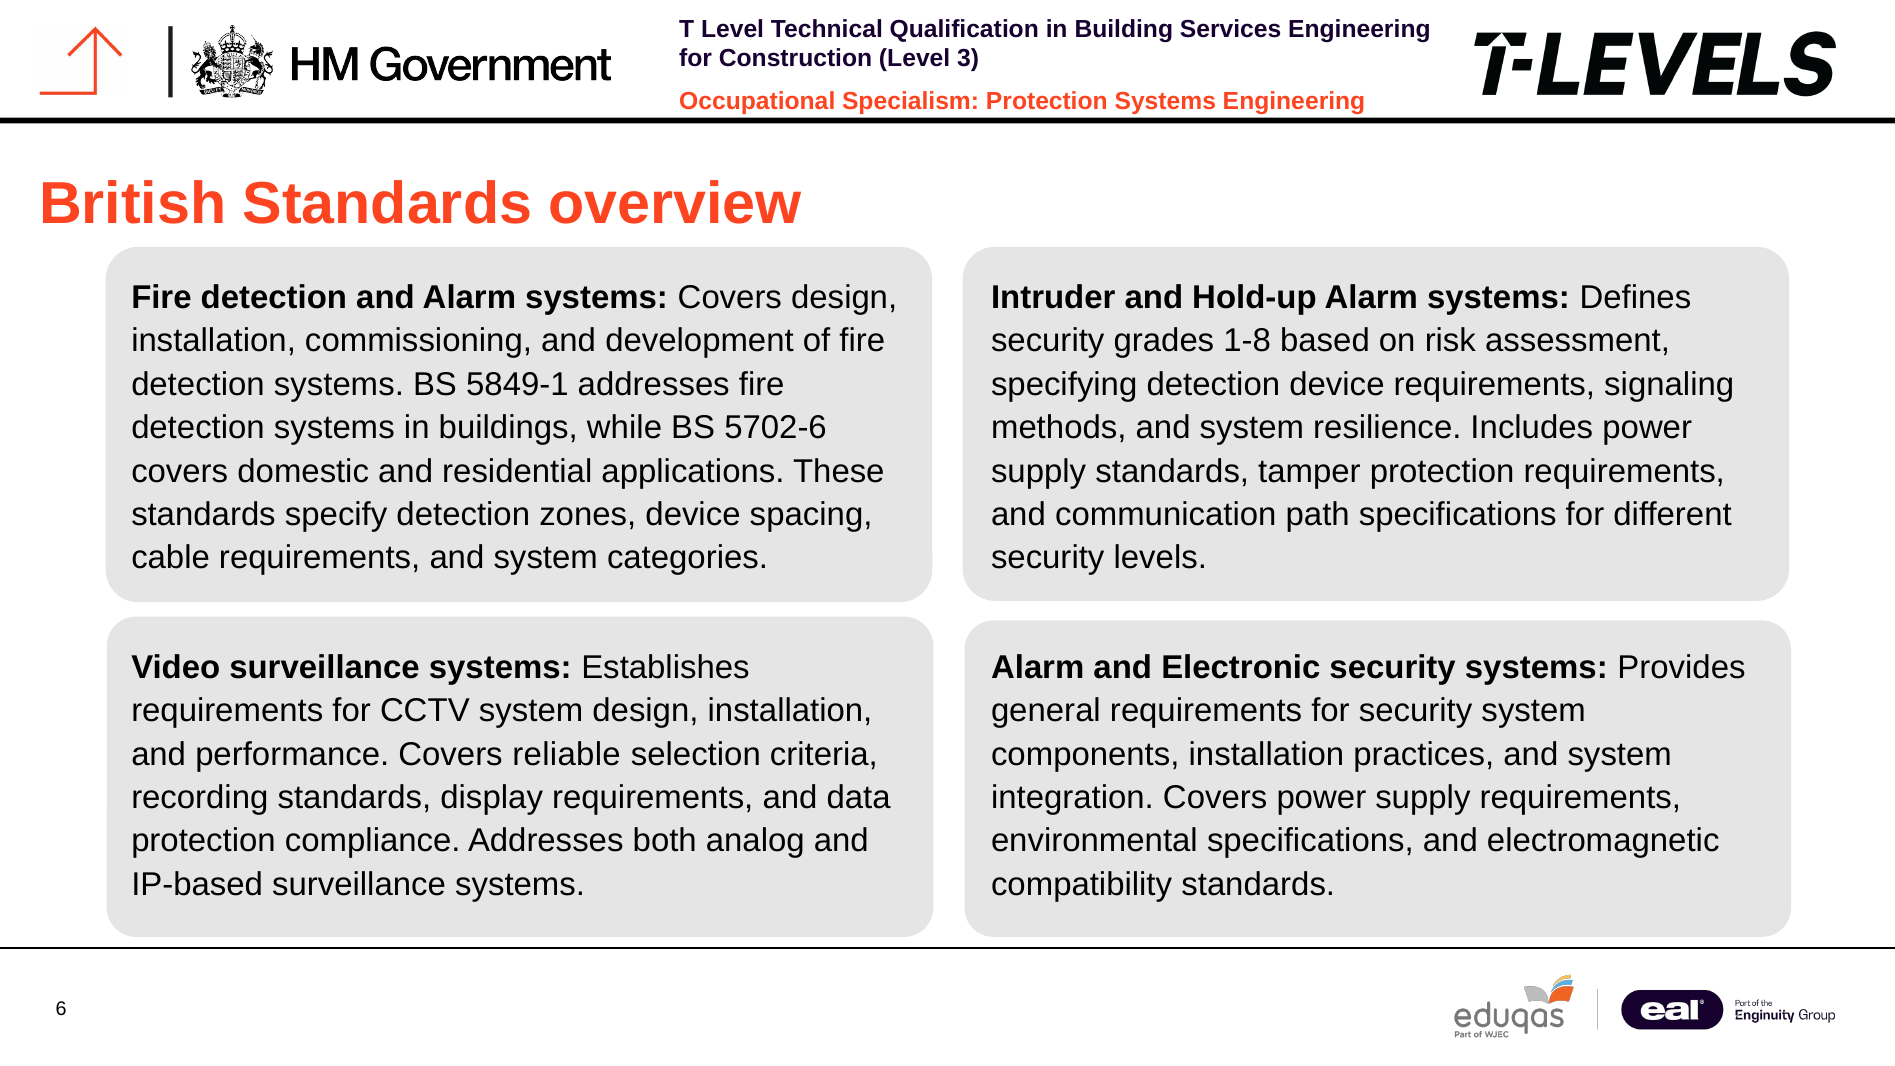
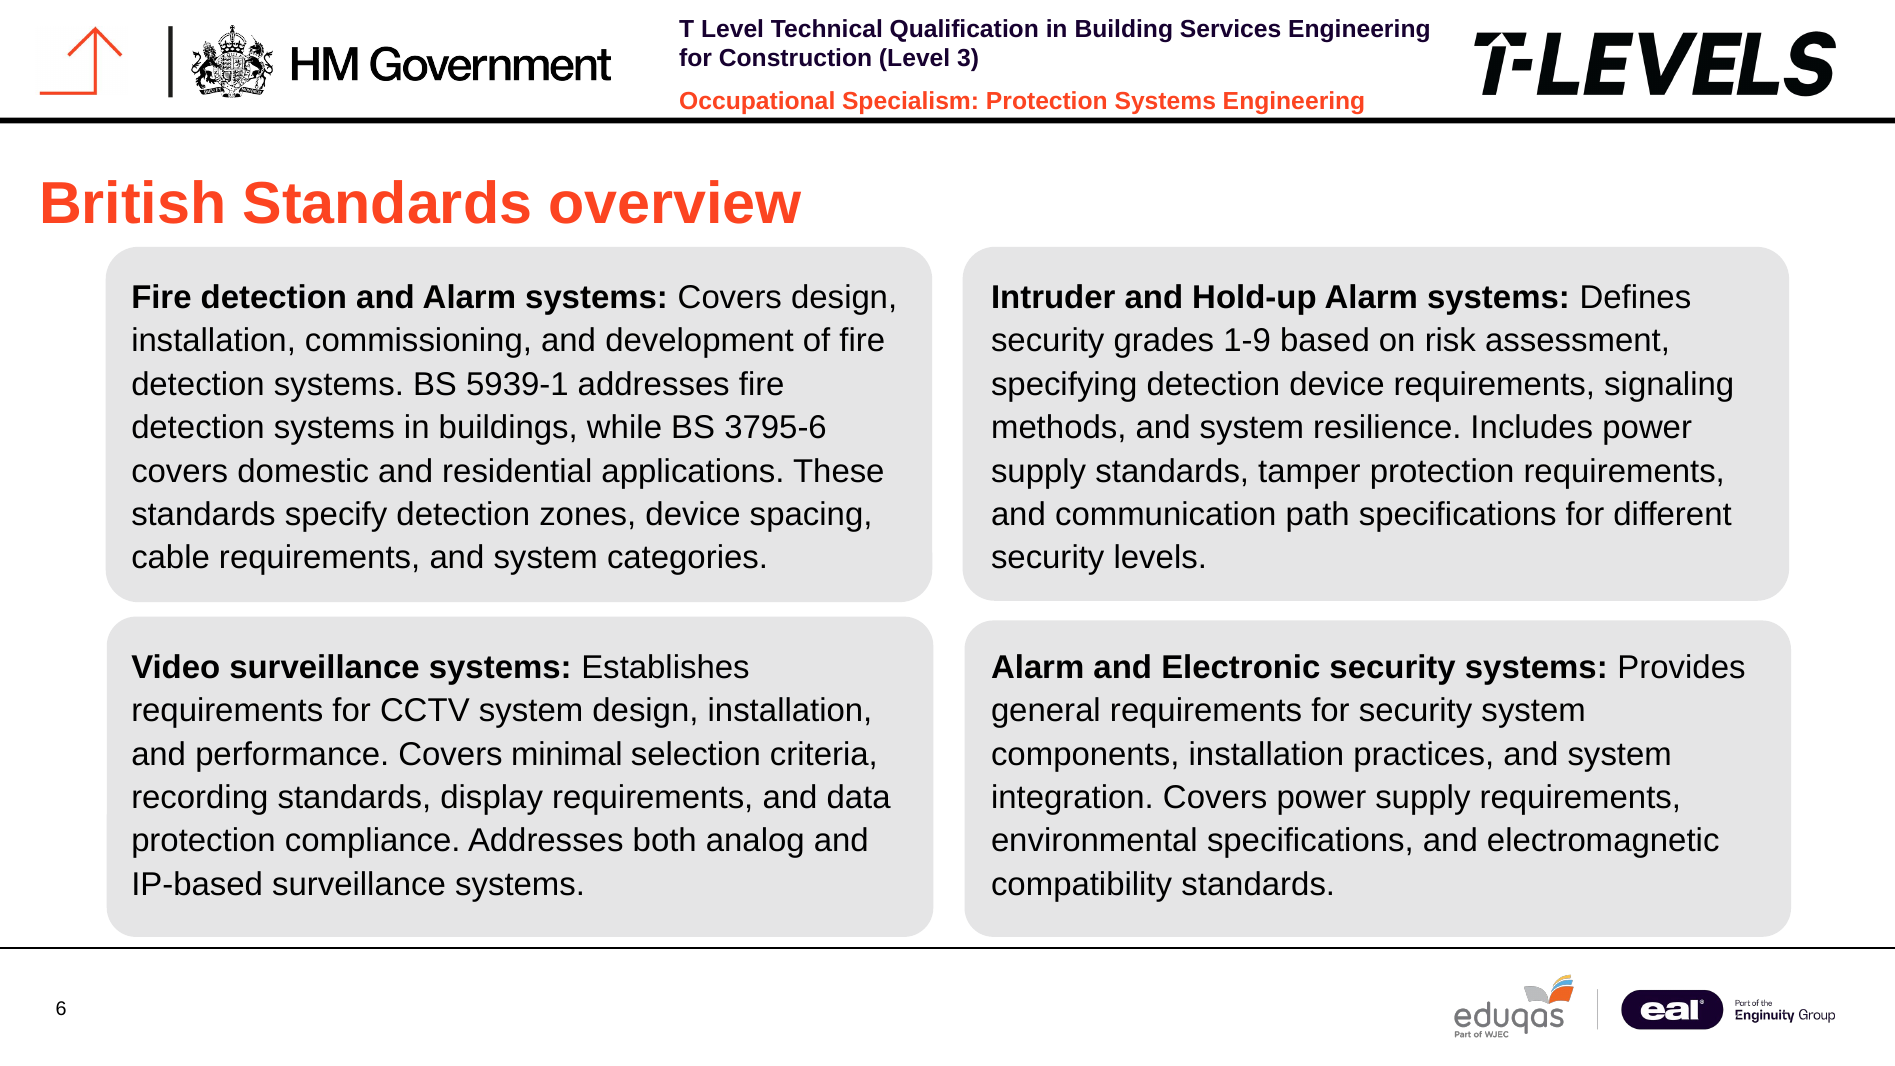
1-8: 1-8 -> 1-9
5849-1: 5849-1 -> 5939-1
5702-6: 5702-6 -> 3795-6
reliable: reliable -> minimal
